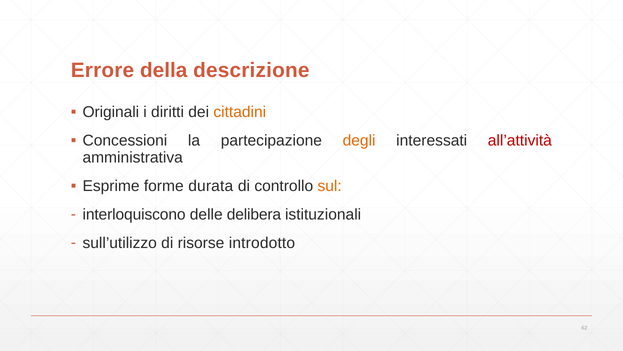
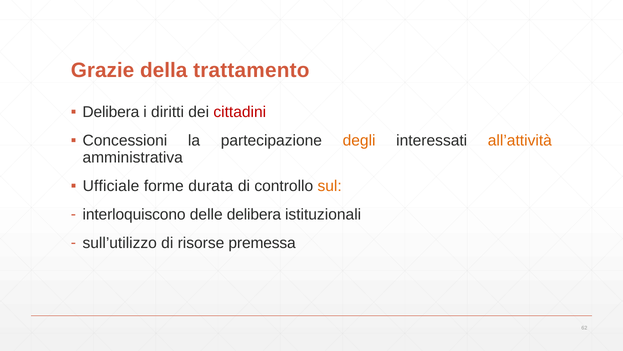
Errore: Errore -> Grazie
descrizione: descrizione -> trattamento
Originali at (111, 112): Originali -> Delibera
cittadini colour: orange -> red
all’attività colour: red -> orange
Esprime: Esprime -> Ufficiale
introdotto: introdotto -> premessa
